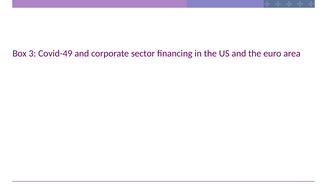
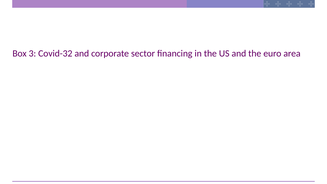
Covid-49: Covid-49 -> Covid-32
